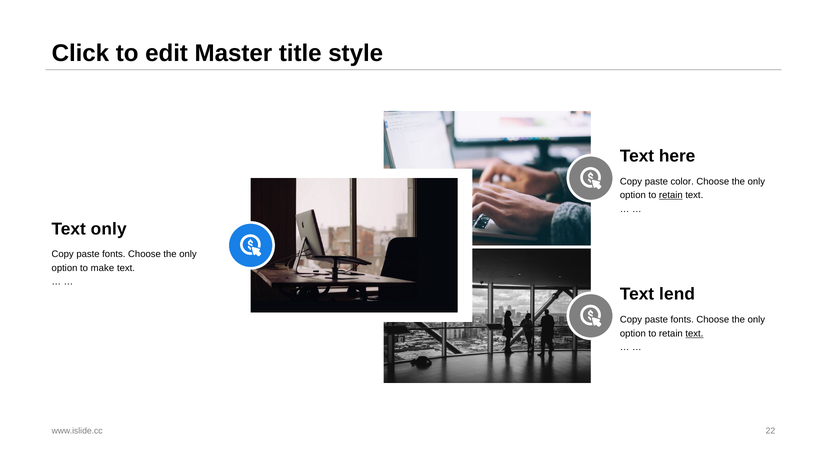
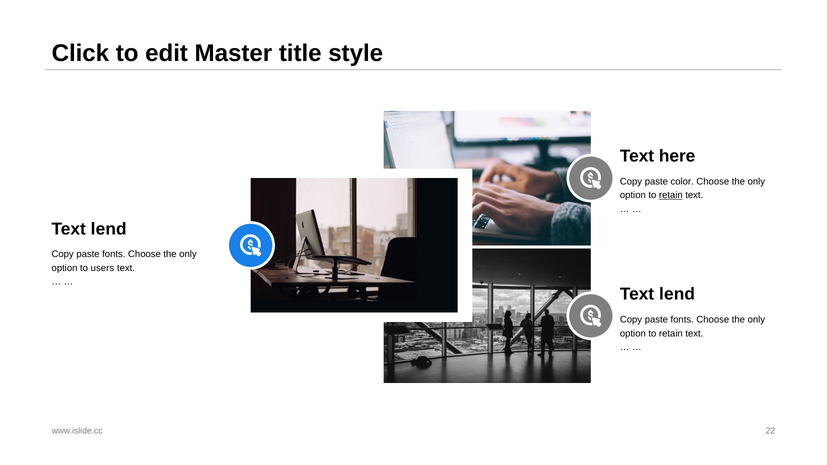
only at (109, 229): only -> lend
make: make -> users
text at (694, 334) underline: present -> none
